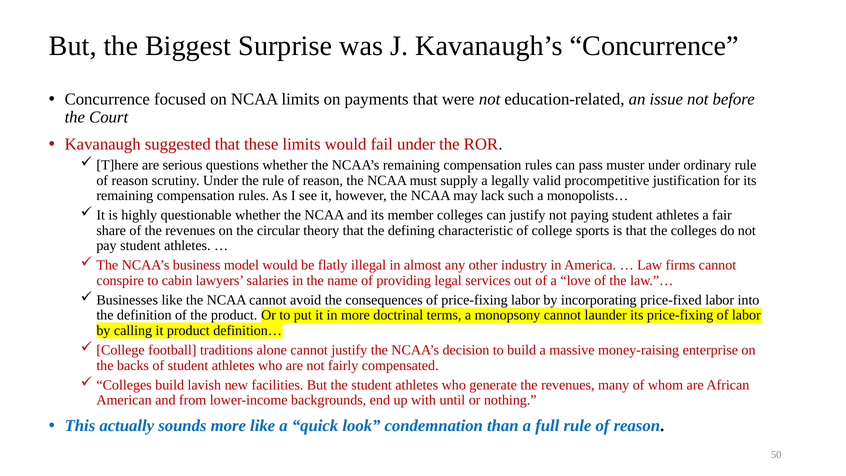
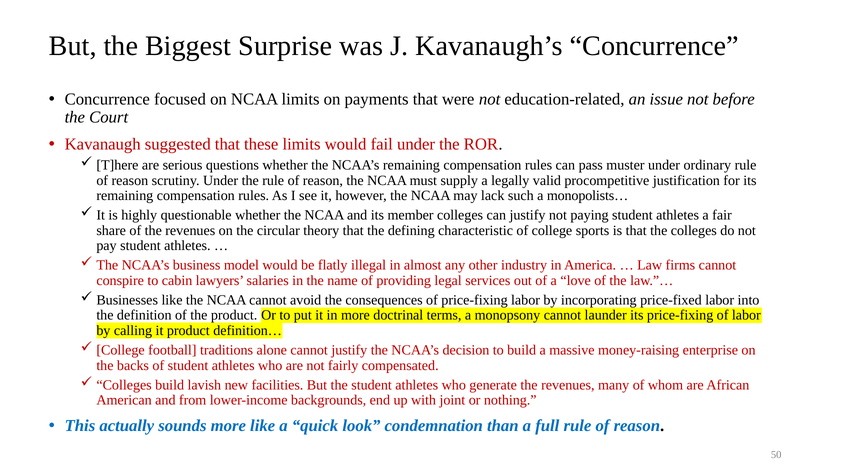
until: until -> joint
